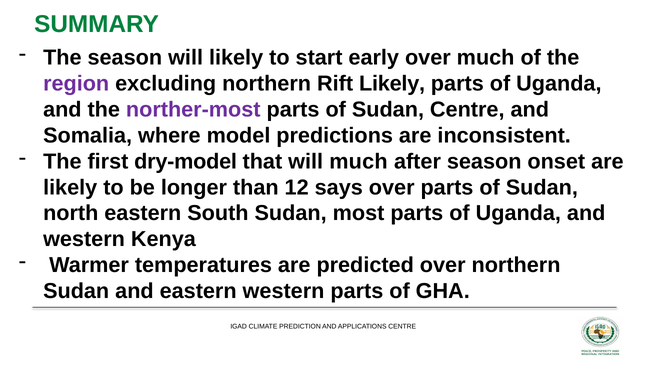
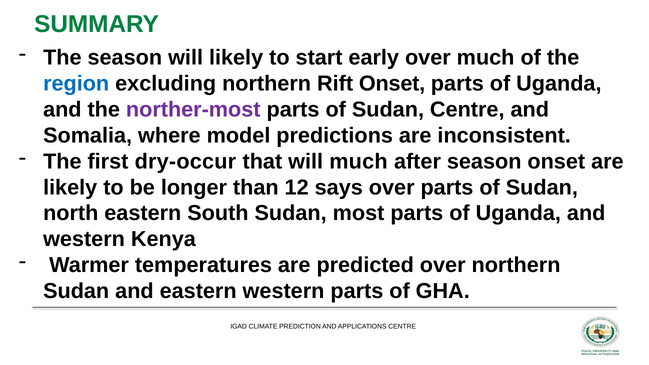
region colour: purple -> blue
Rift Likely: Likely -> Onset
dry-model: dry-model -> dry-occur
